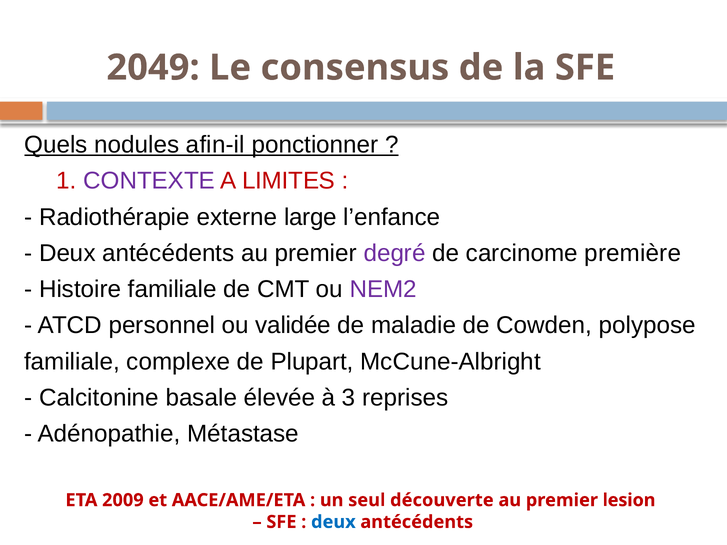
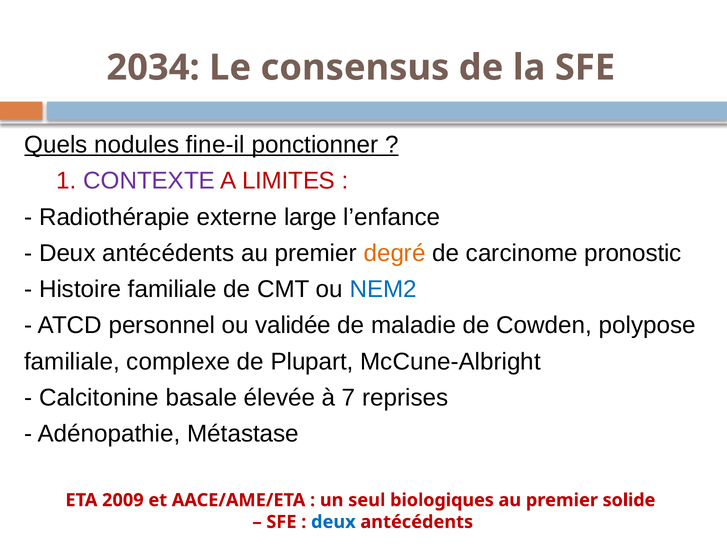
2049: 2049 -> 2034
afin-il: afin-il -> fine-il
degré colour: purple -> orange
première: première -> pronostic
NEM2 colour: purple -> blue
3: 3 -> 7
découverte: découverte -> biologiques
lesion: lesion -> solide
